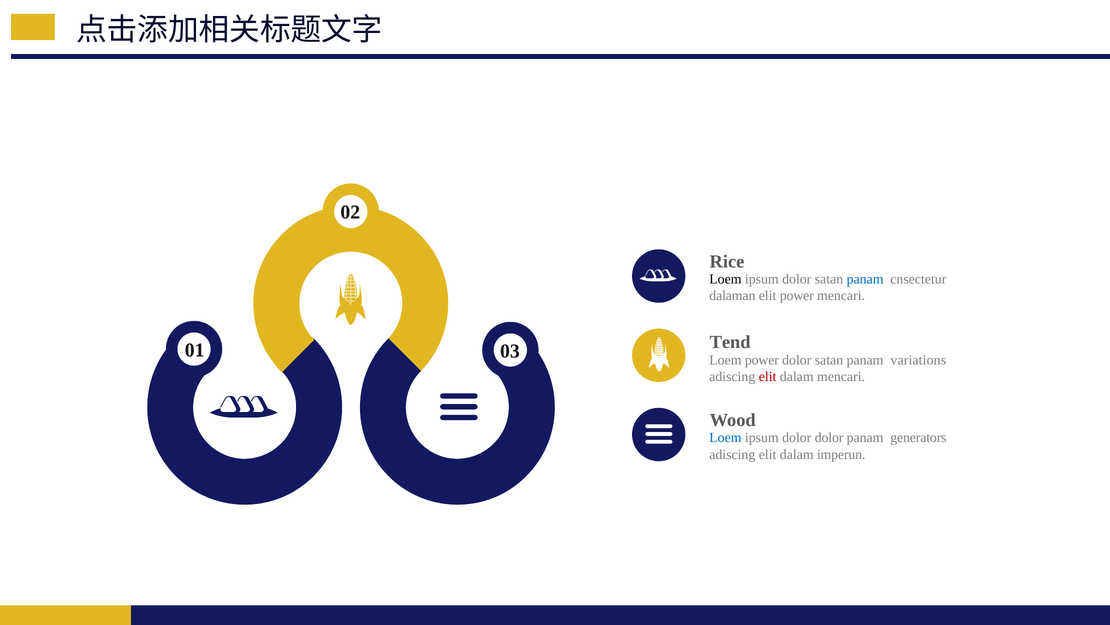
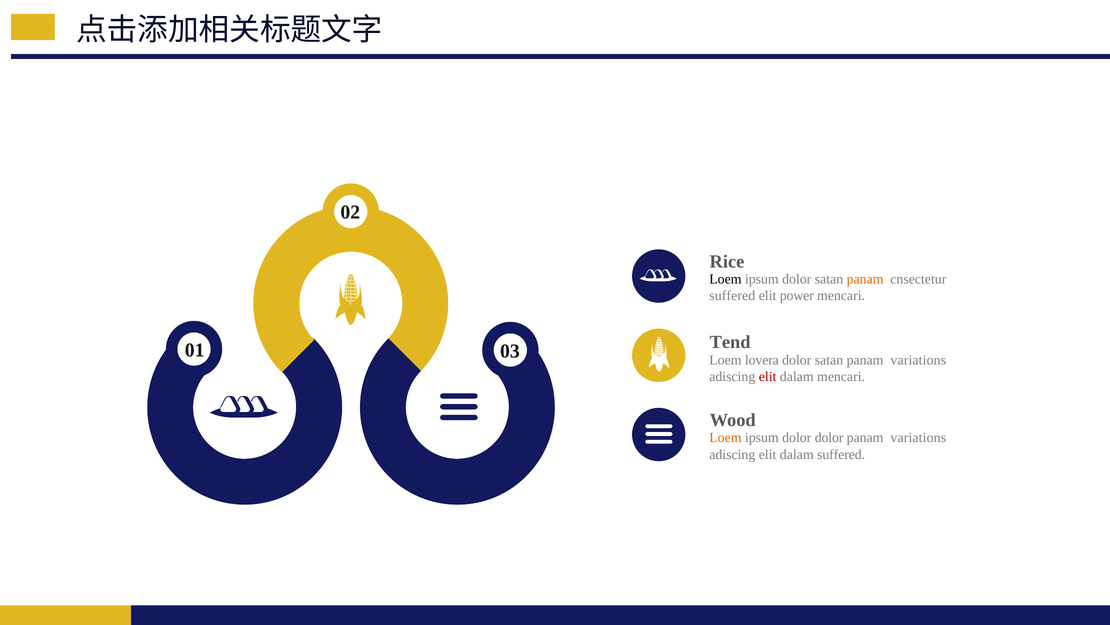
panam at (865, 279) colour: blue -> orange
dalaman at (732, 296): dalaman -> suffered
Loem power: power -> lovera
Loem at (725, 437) colour: blue -> orange
generators at (918, 437): generators -> variations
dalam imperun: imperun -> suffered
